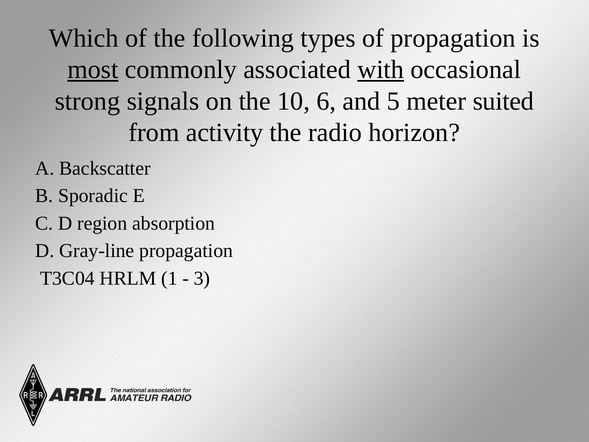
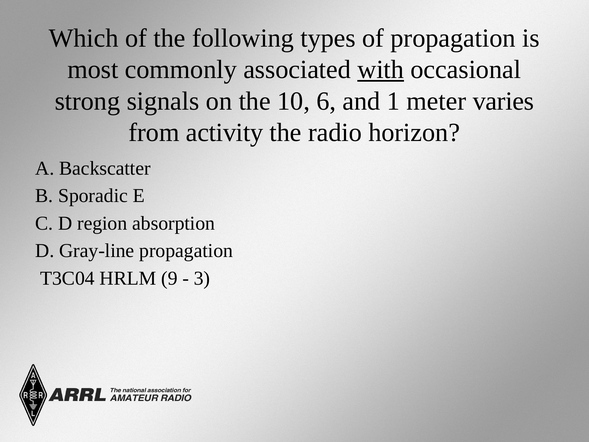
most underline: present -> none
5: 5 -> 1
suited: suited -> varies
1: 1 -> 9
